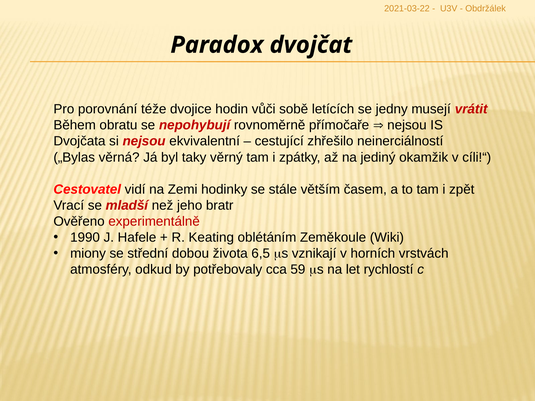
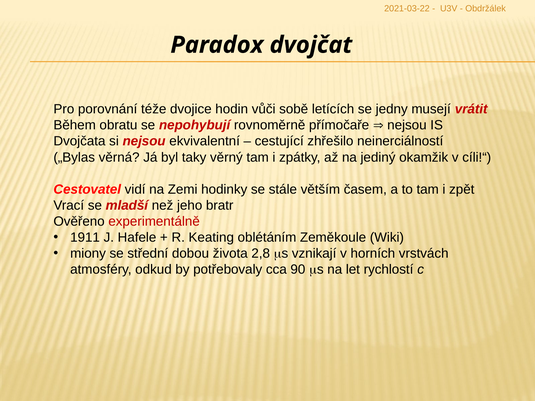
1990: 1990 -> 1911
6,5: 6,5 -> 2,8
59: 59 -> 90
